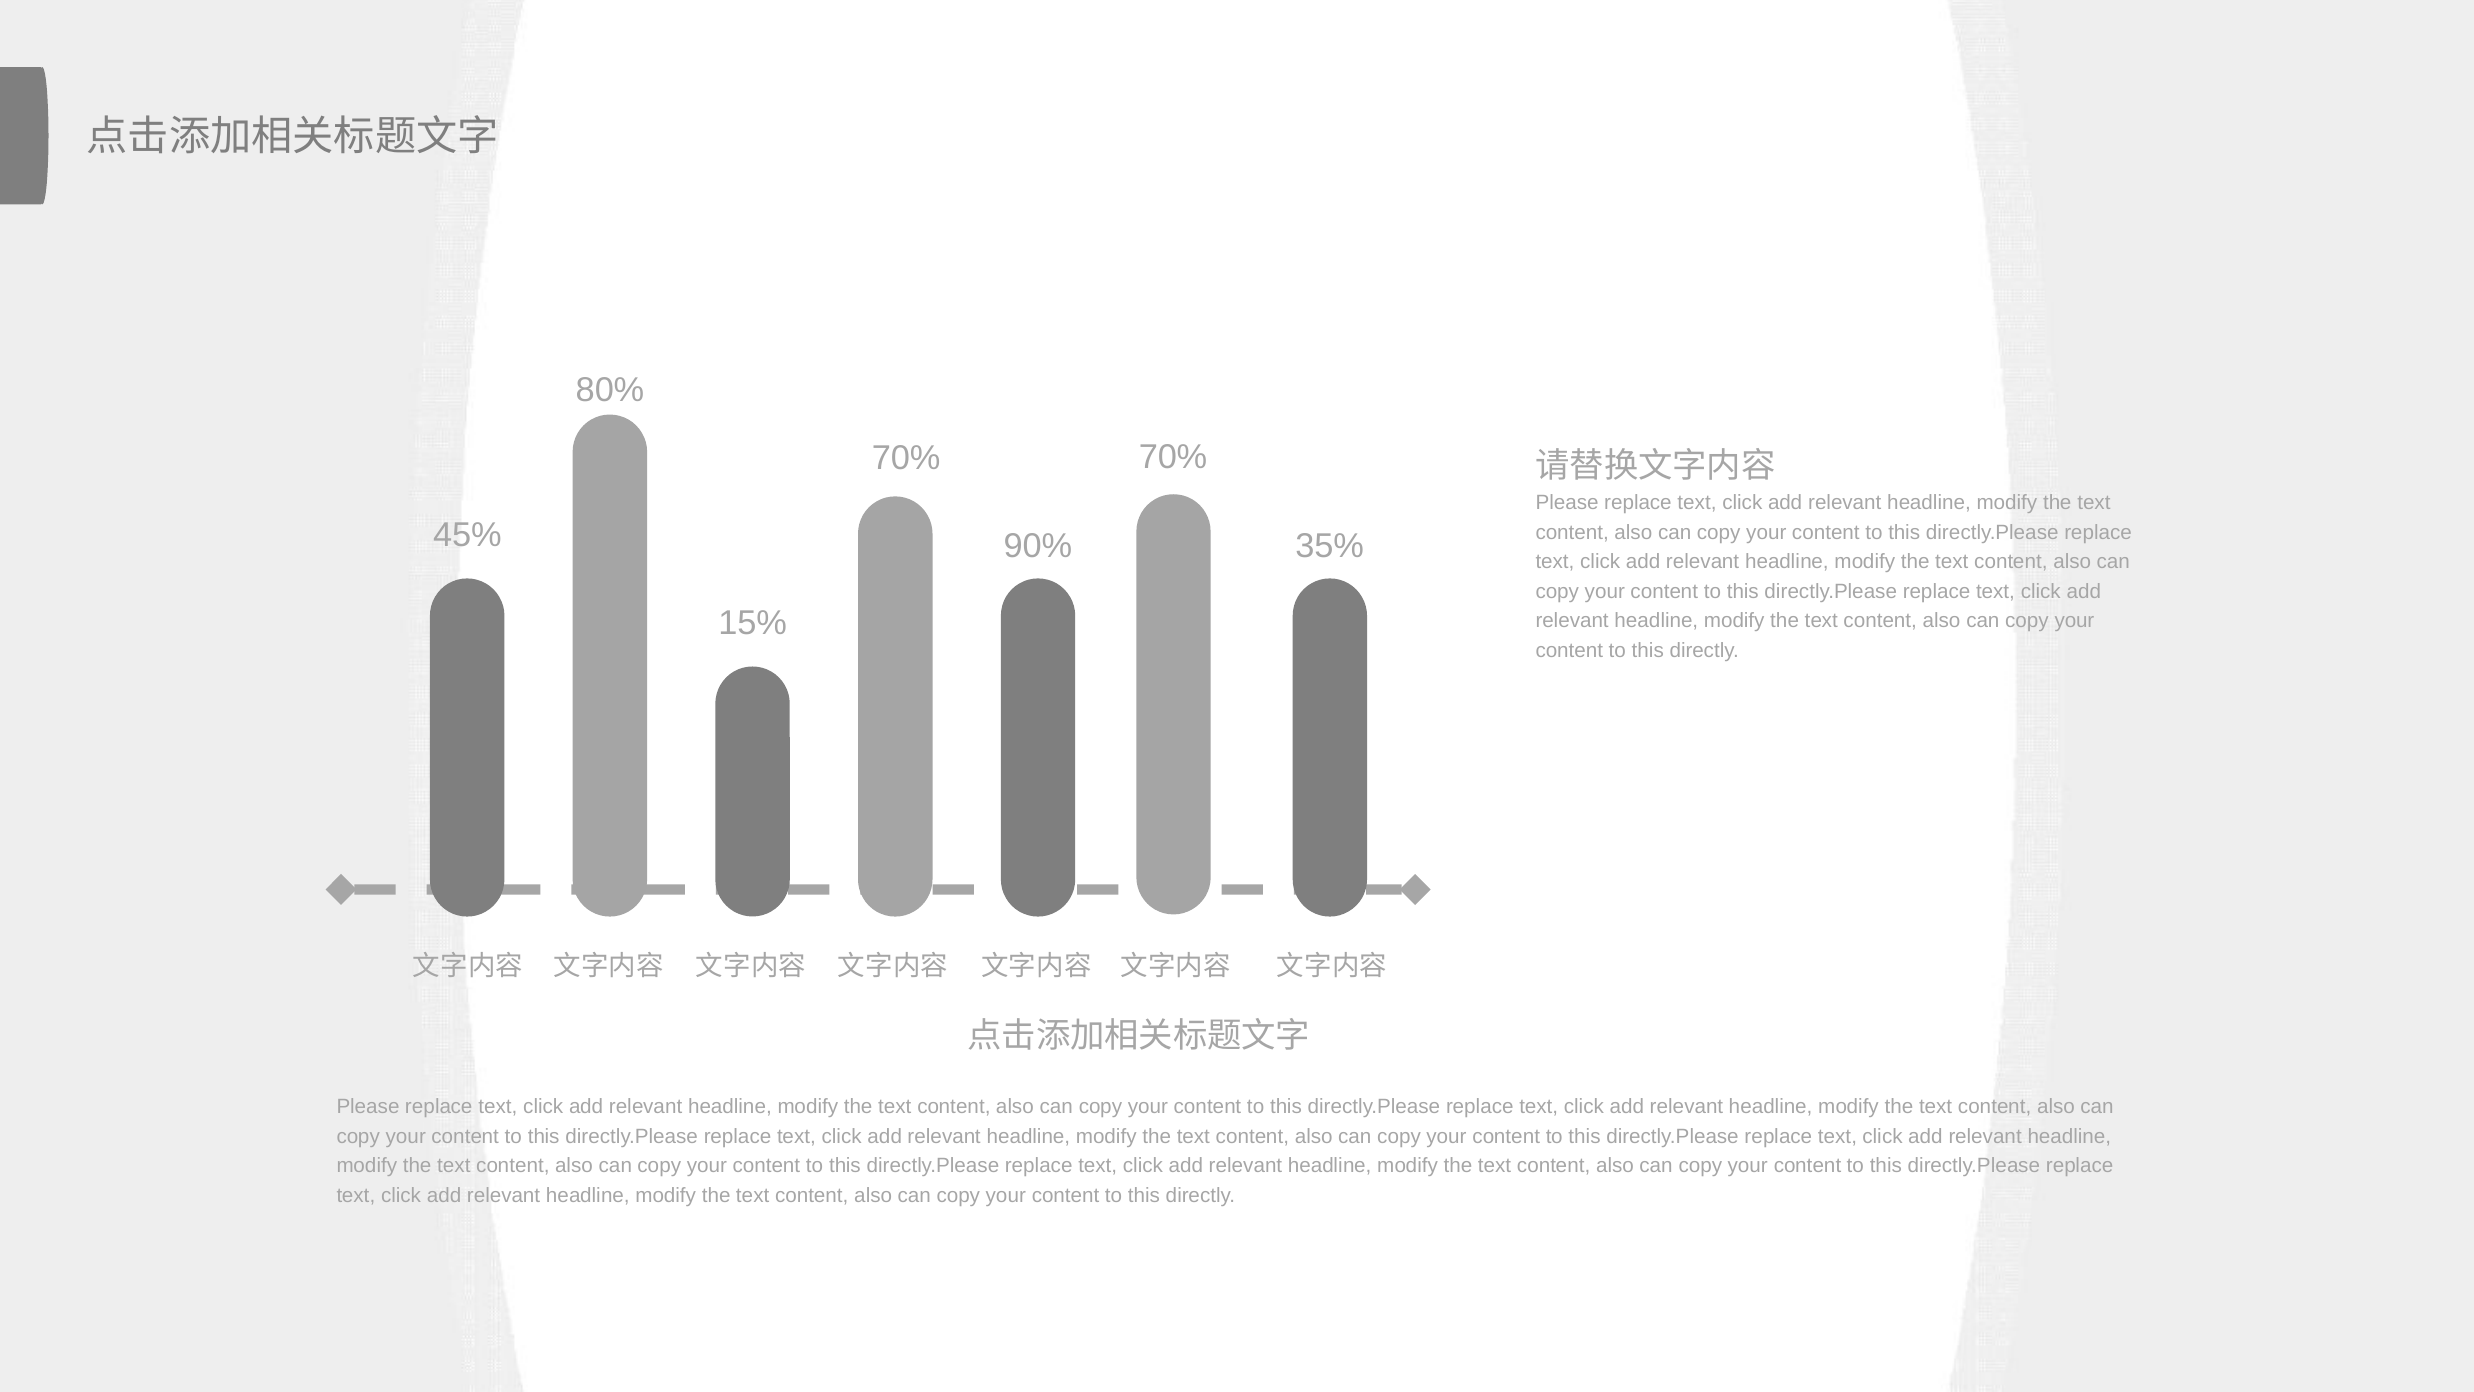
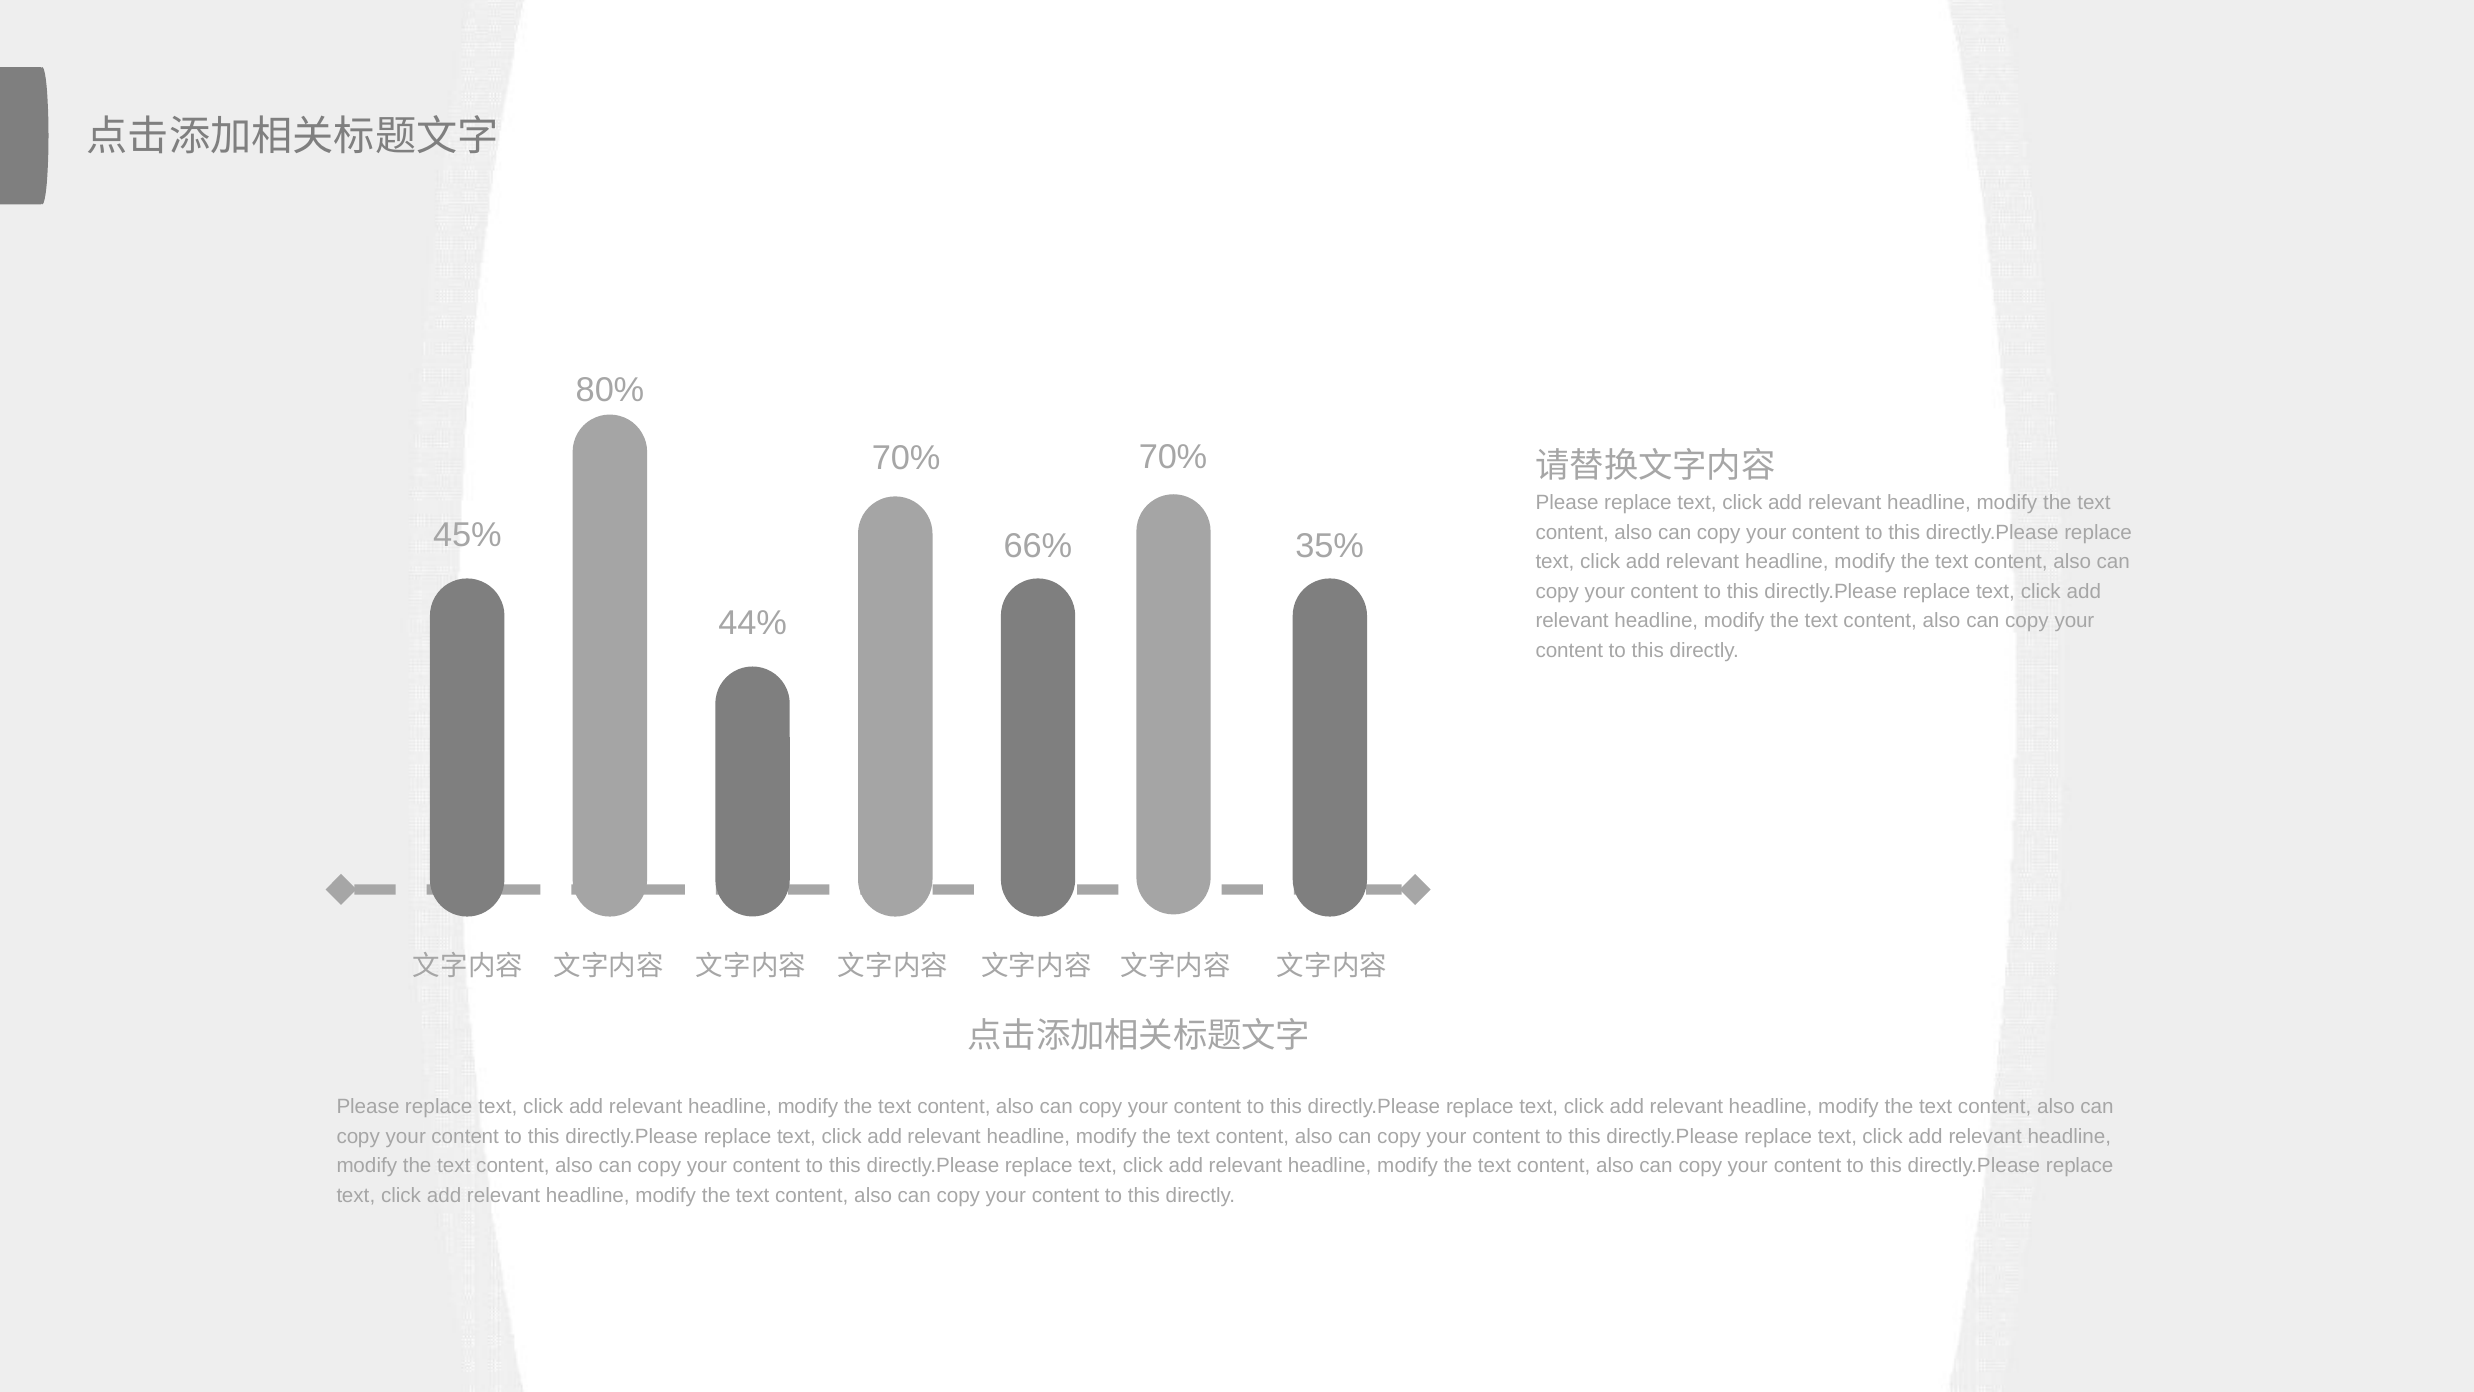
90%: 90% -> 66%
15%: 15% -> 44%
